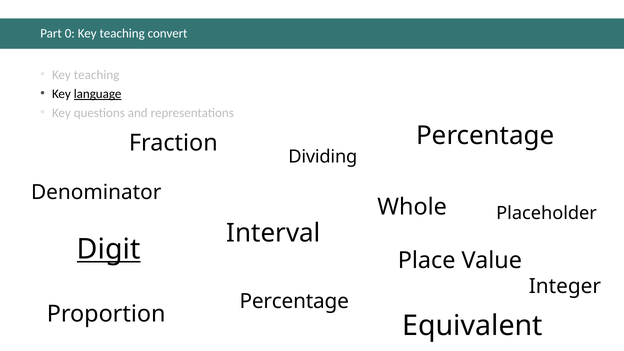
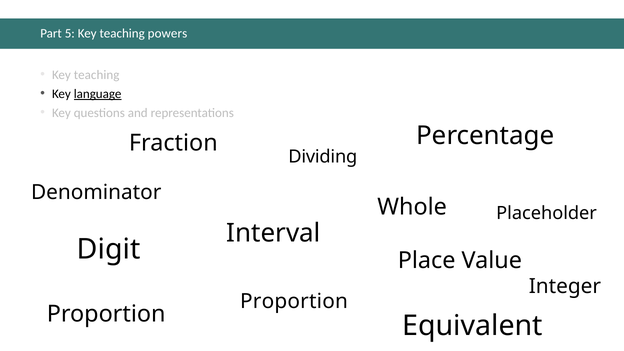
0: 0 -> 5
convert: convert -> powers
Digit underline: present -> none
Percentage at (294, 302): Percentage -> Proportion
